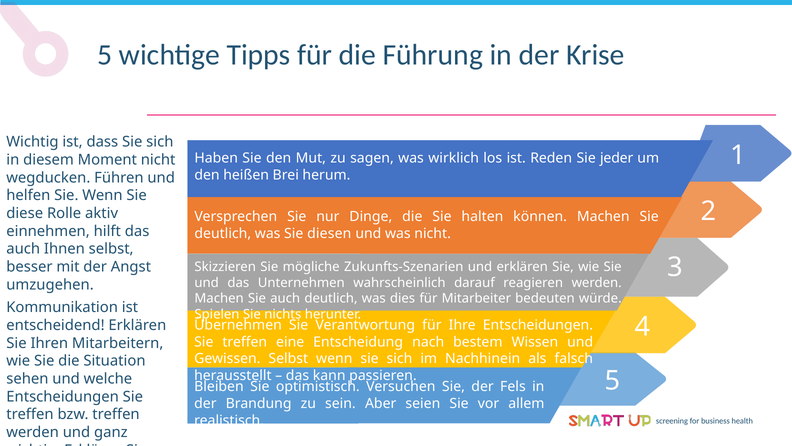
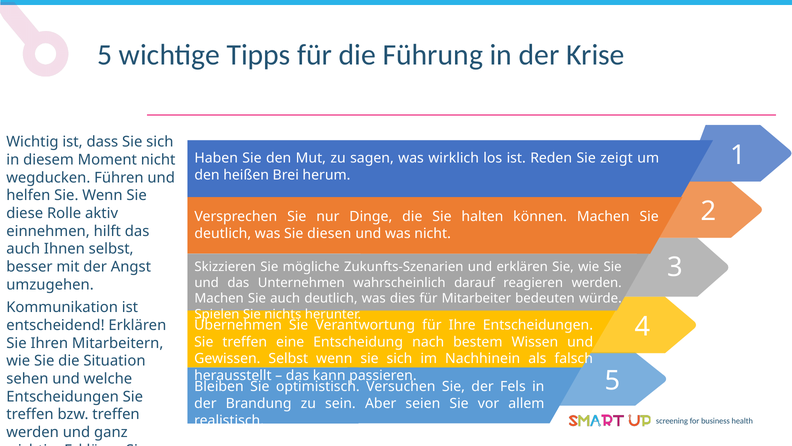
jeder: jeder -> zeigt
